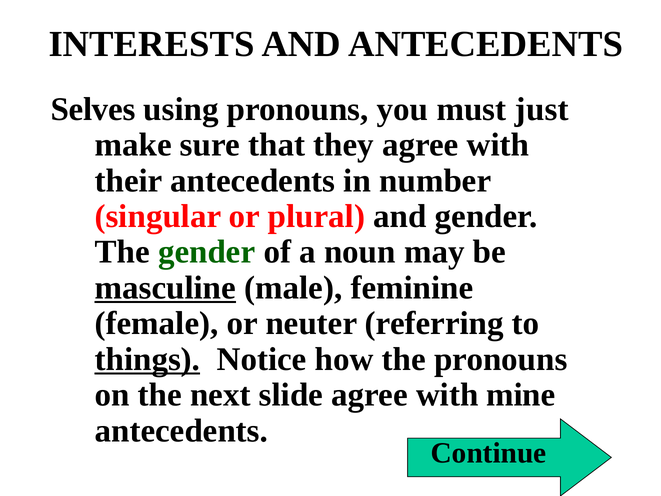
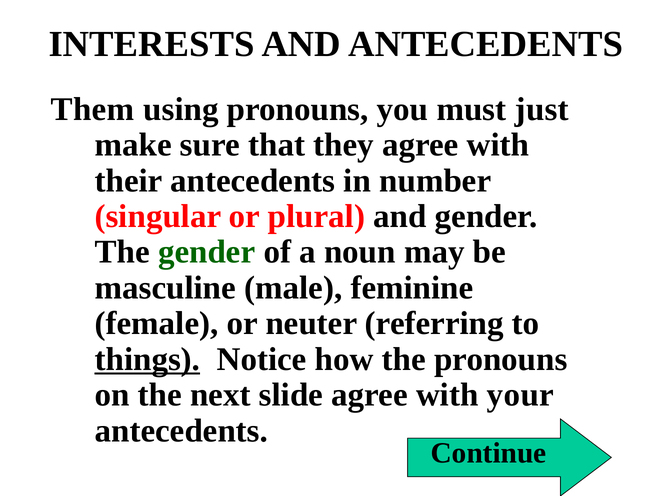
Selves: Selves -> Them
masculine underline: present -> none
mine: mine -> your
